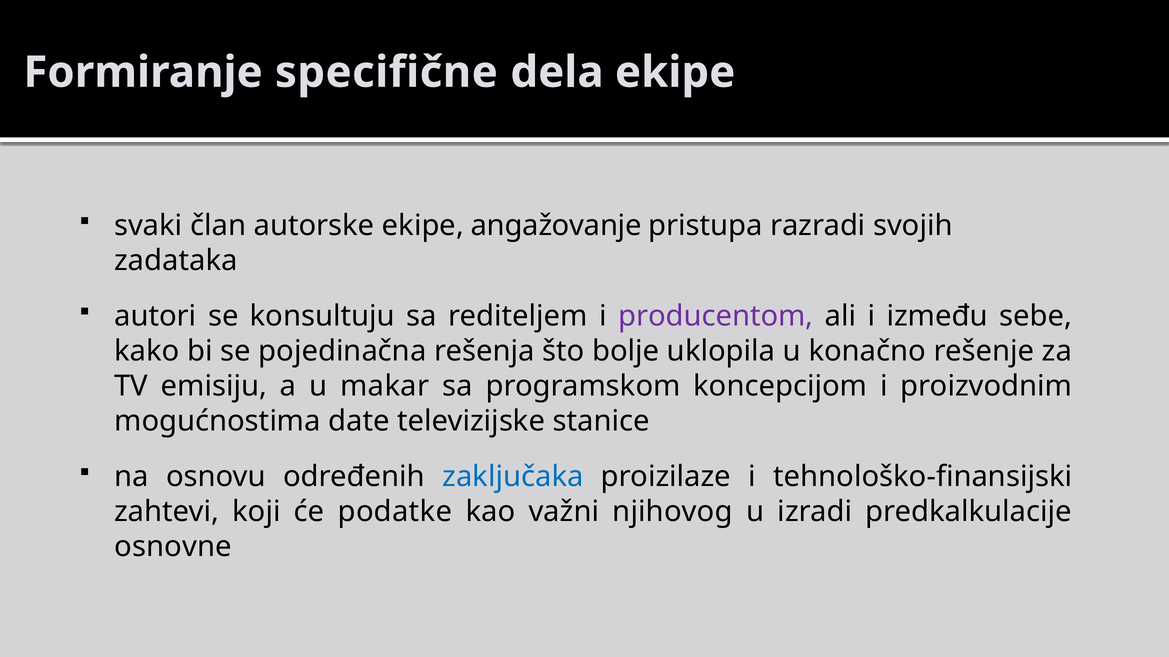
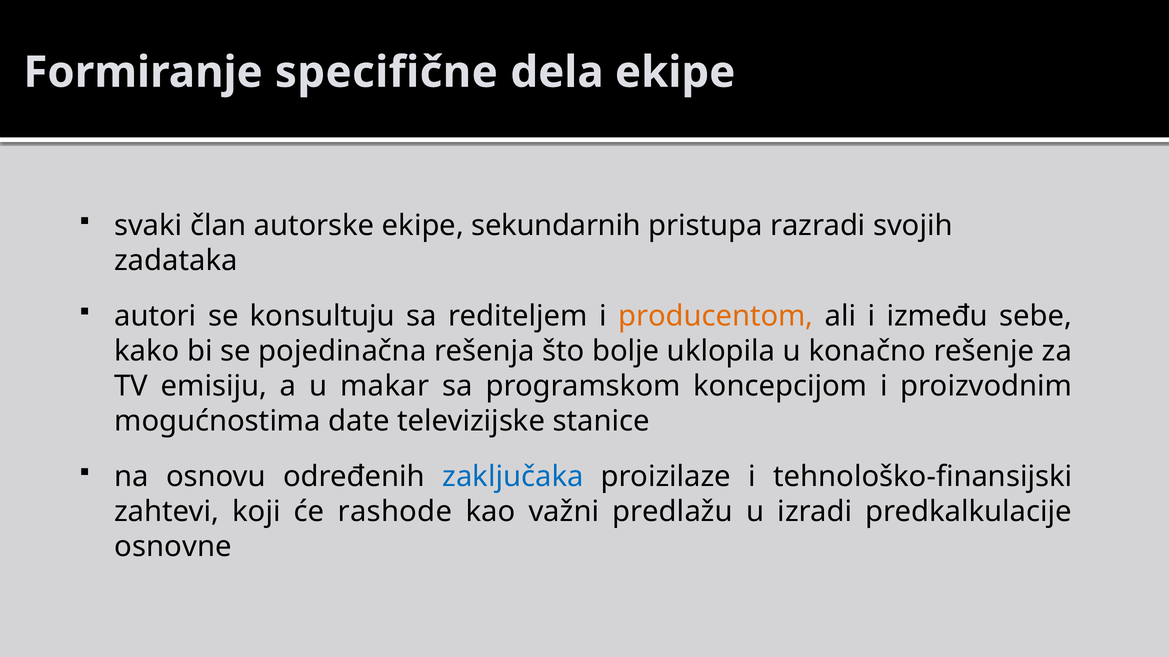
angažovanje: angažovanje -> sekundarnih
producentom colour: purple -> orange
podatke: podatke -> rashode
njihovog: njihovog -> predlažu
